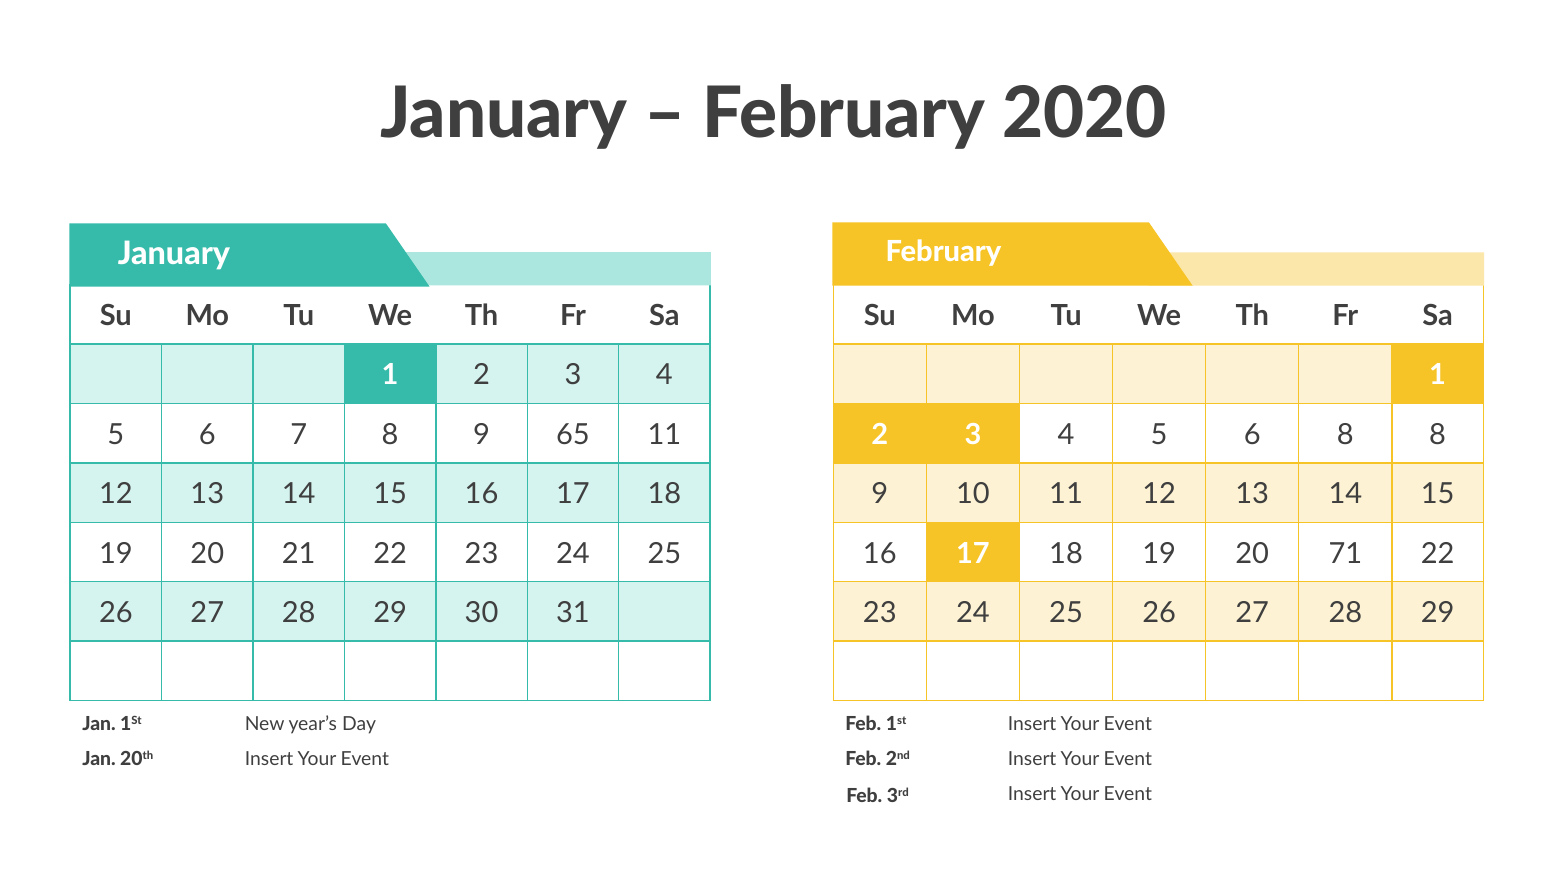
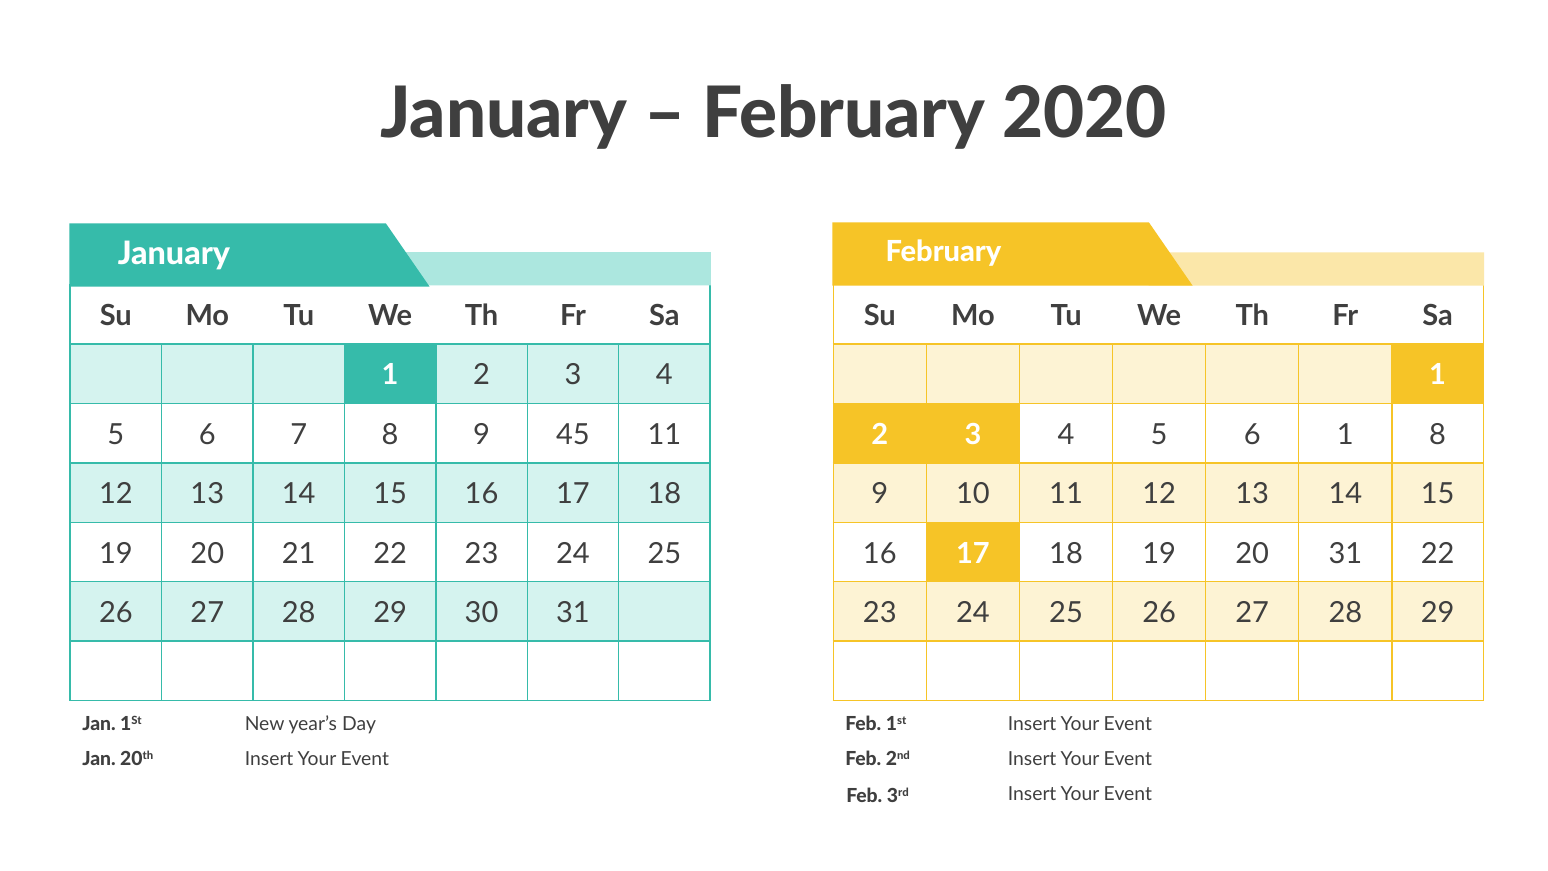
65: 65 -> 45
6 8: 8 -> 1
20 71: 71 -> 31
